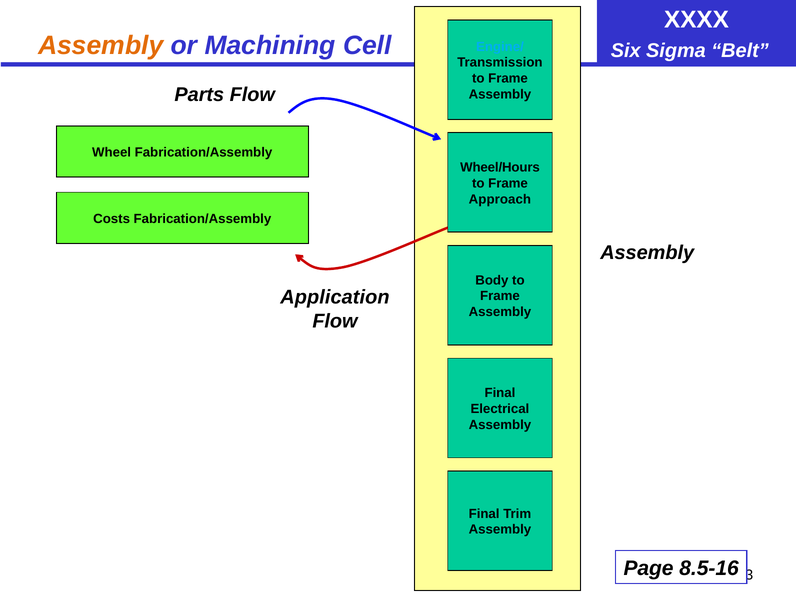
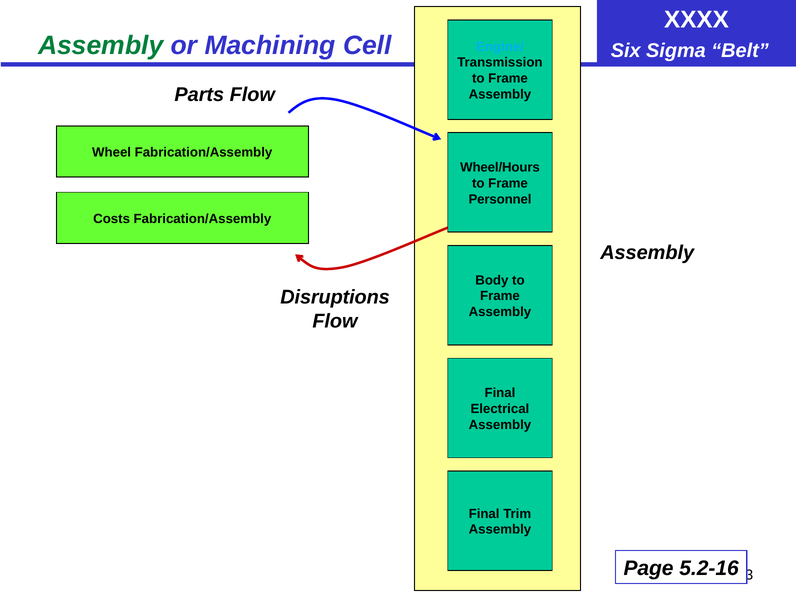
Assembly at (101, 46) colour: orange -> green
Approach: Approach -> Personnel
Application: Application -> Disruptions
8.5-16: 8.5-16 -> 5.2-16
